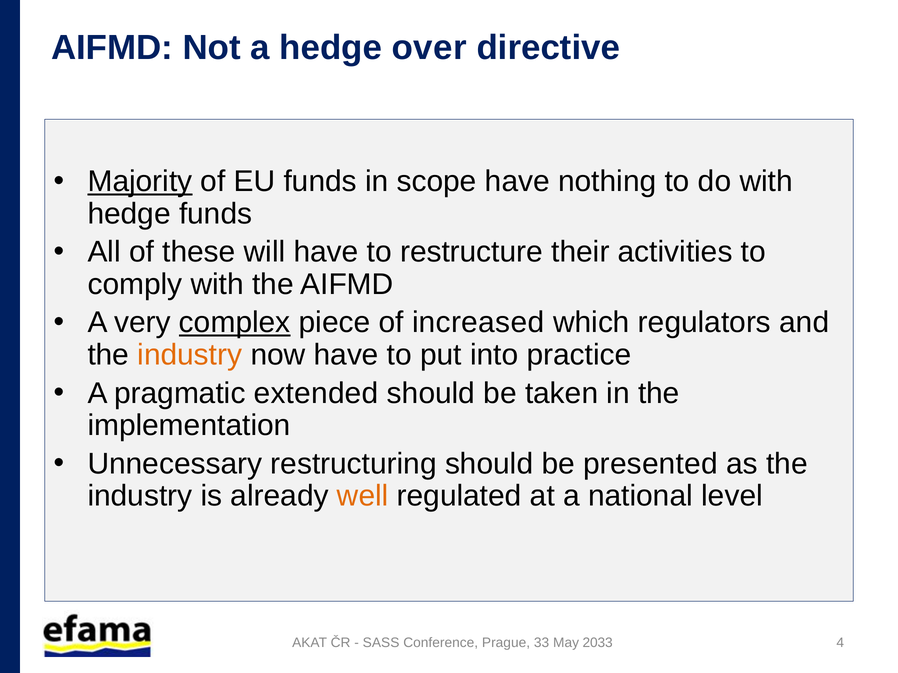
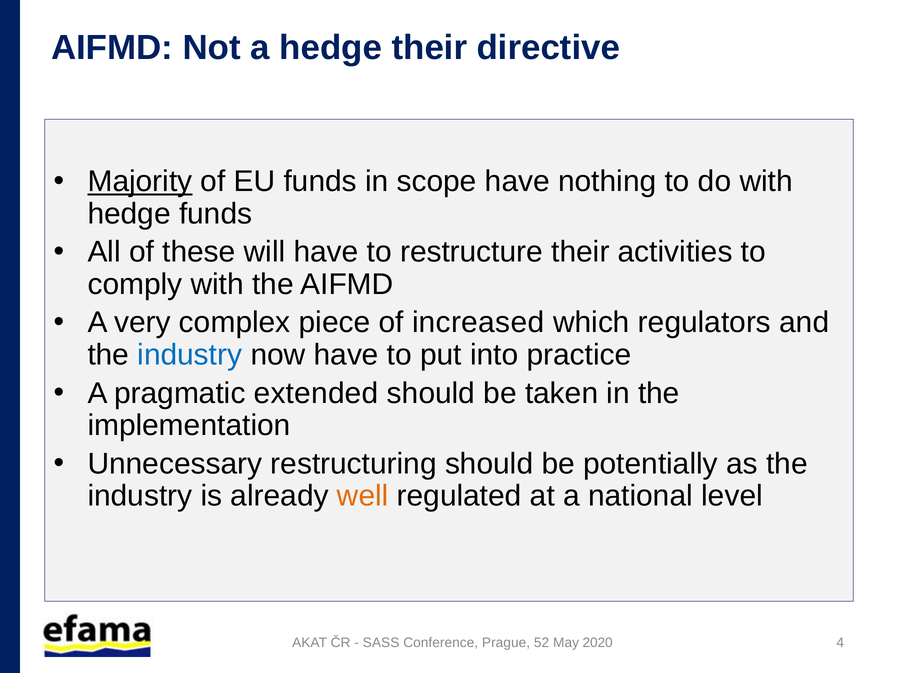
hedge over: over -> their
complex underline: present -> none
industry at (190, 355) colour: orange -> blue
presented: presented -> potentially
33: 33 -> 52
2033: 2033 -> 2020
